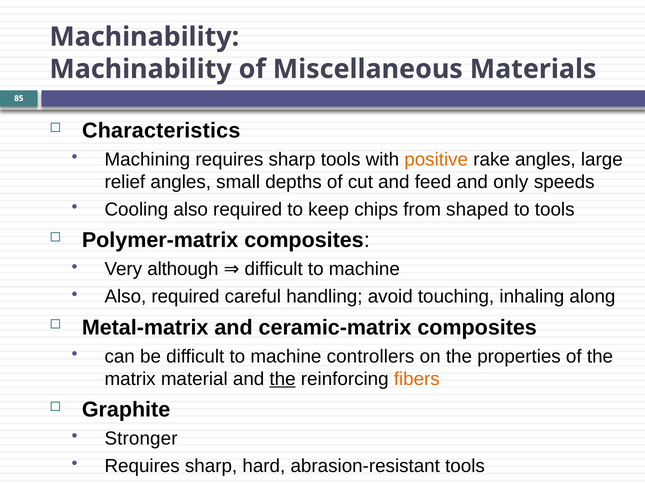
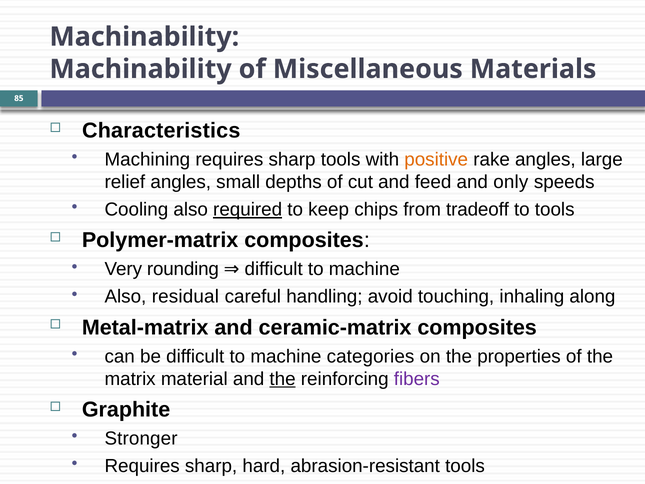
required at (248, 210) underline: none -> present
shaped: shaped -> tradeoff
although: although -> rounding
required at (186, 297): required -> residual
controllers: controllers -> categories
fibers colour: orange -> purple
